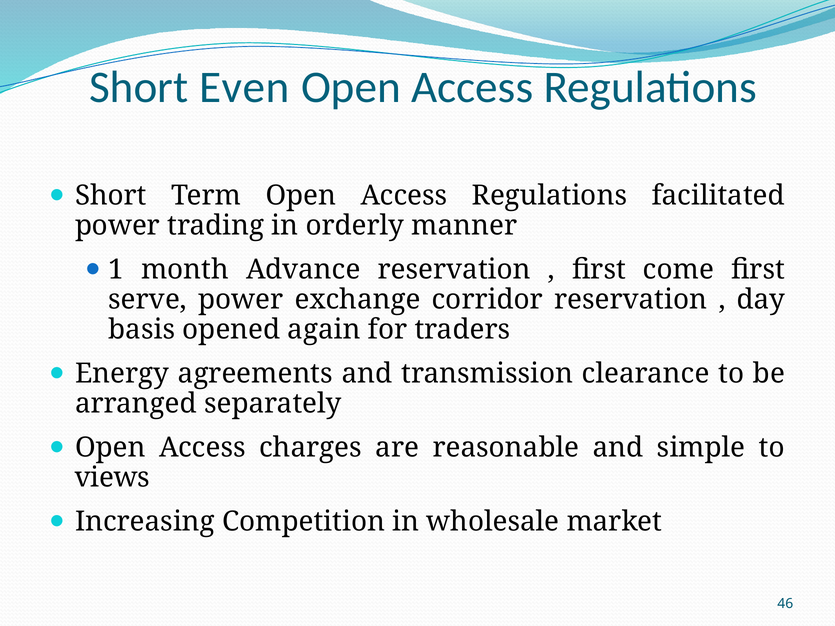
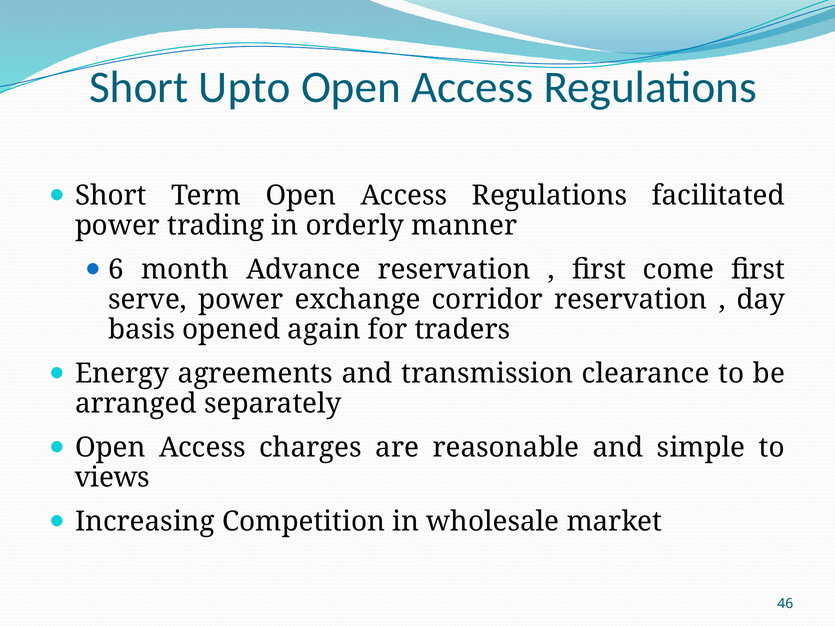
Even: Even -> Upto
1: 1 -> 6
